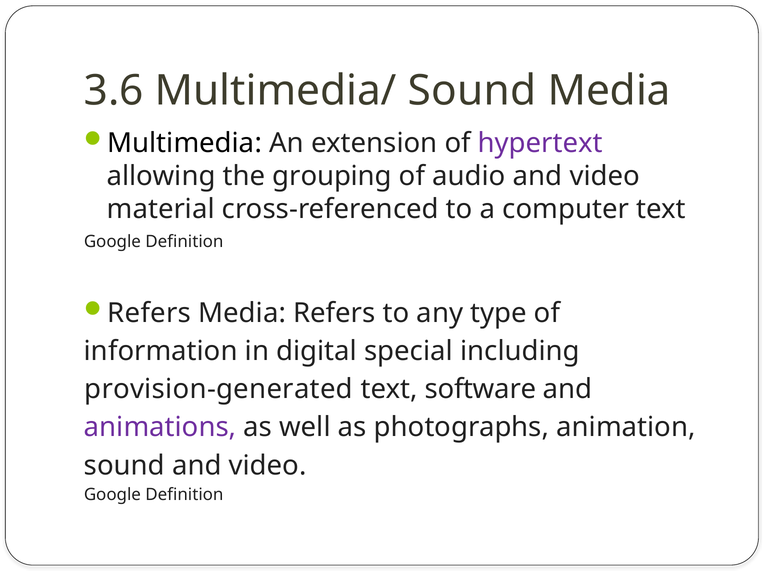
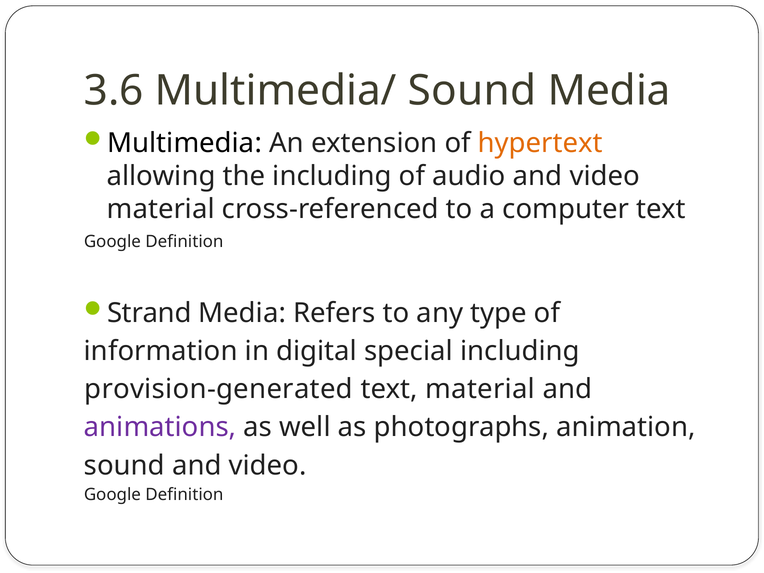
hypertext colour: purple -> orange
the grouping: grouping -> including
Refers at (149, 313): Refers -> Strand
text software: software -> material
